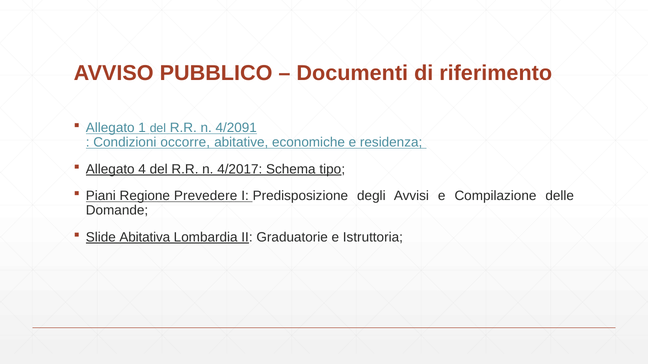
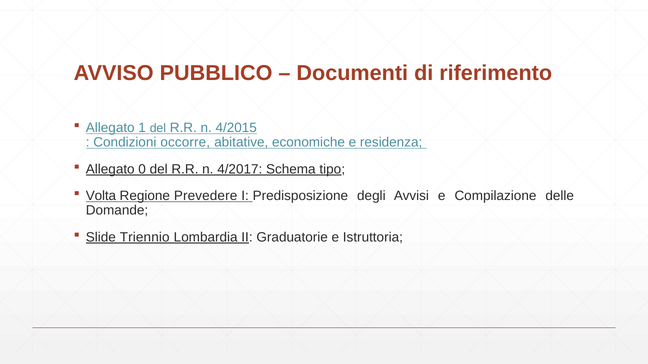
4/2091: 4/2091 -> 4/2015
4: 4 -> 0
Piani: Piani -> Volta
Abitativa: Abitativa -> Triennio
